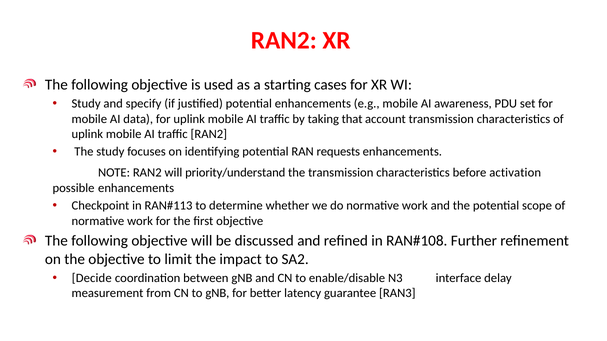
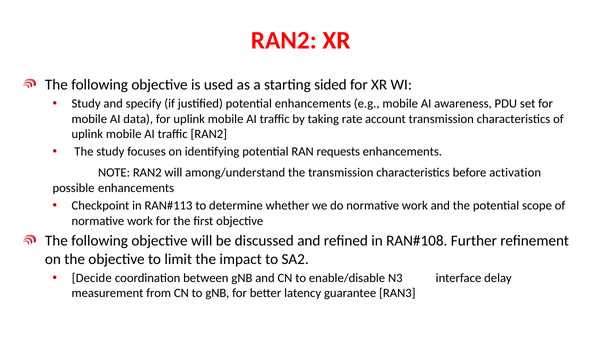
cases: cases -> sided
that: that -> rate
priority/understand: priority/understand -> among/understand
